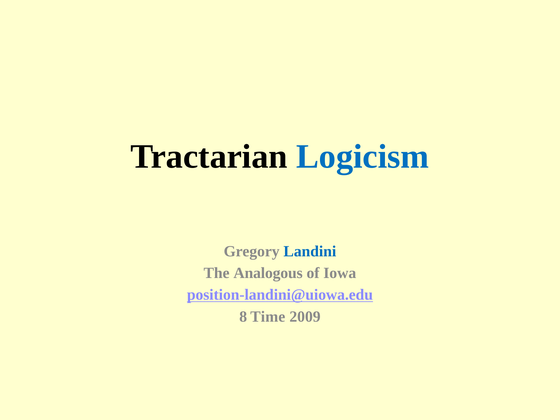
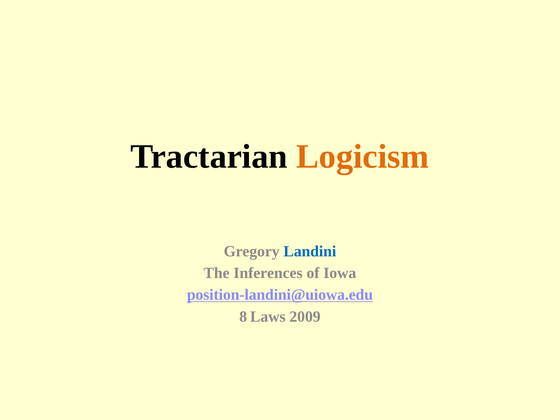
Logicism colour: blue -> orange
Analogous: Analogous -> Inferences
Time: Time -> Laws
